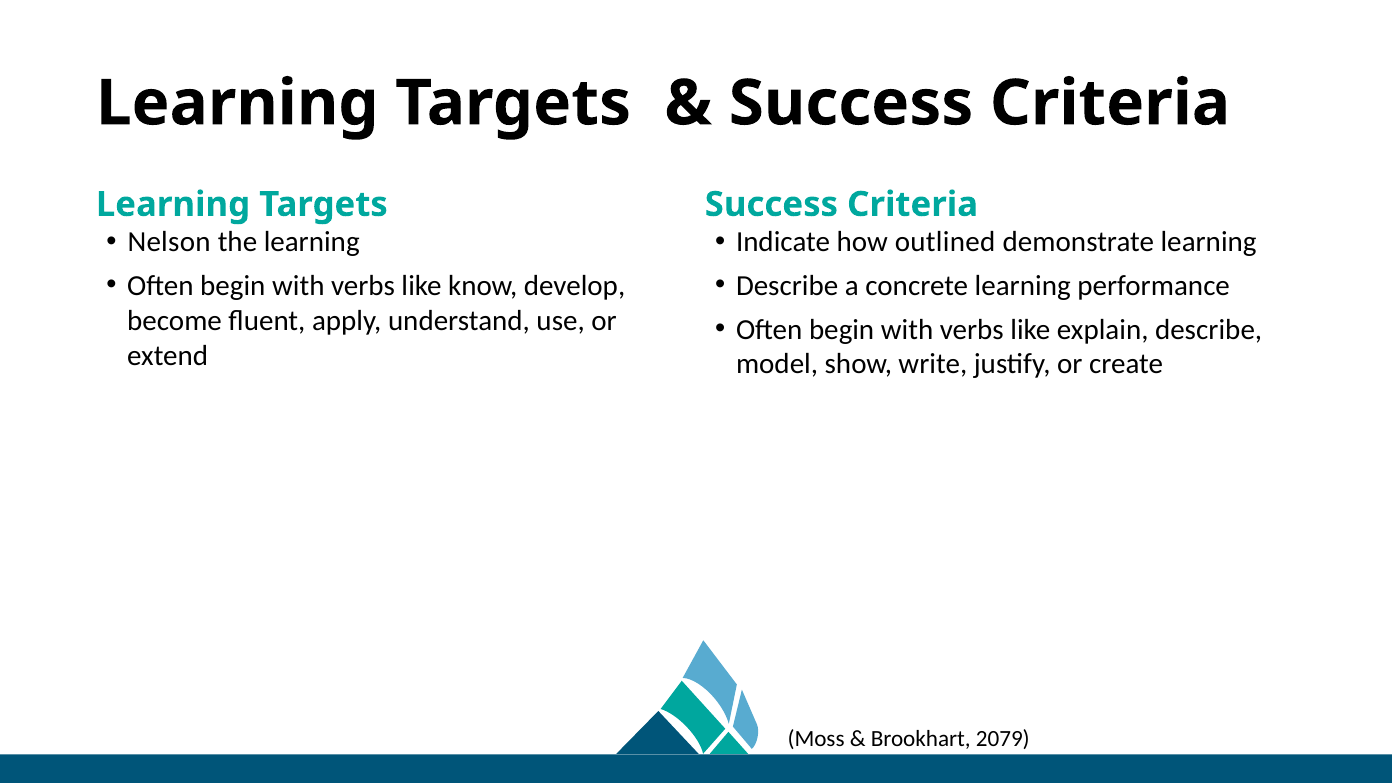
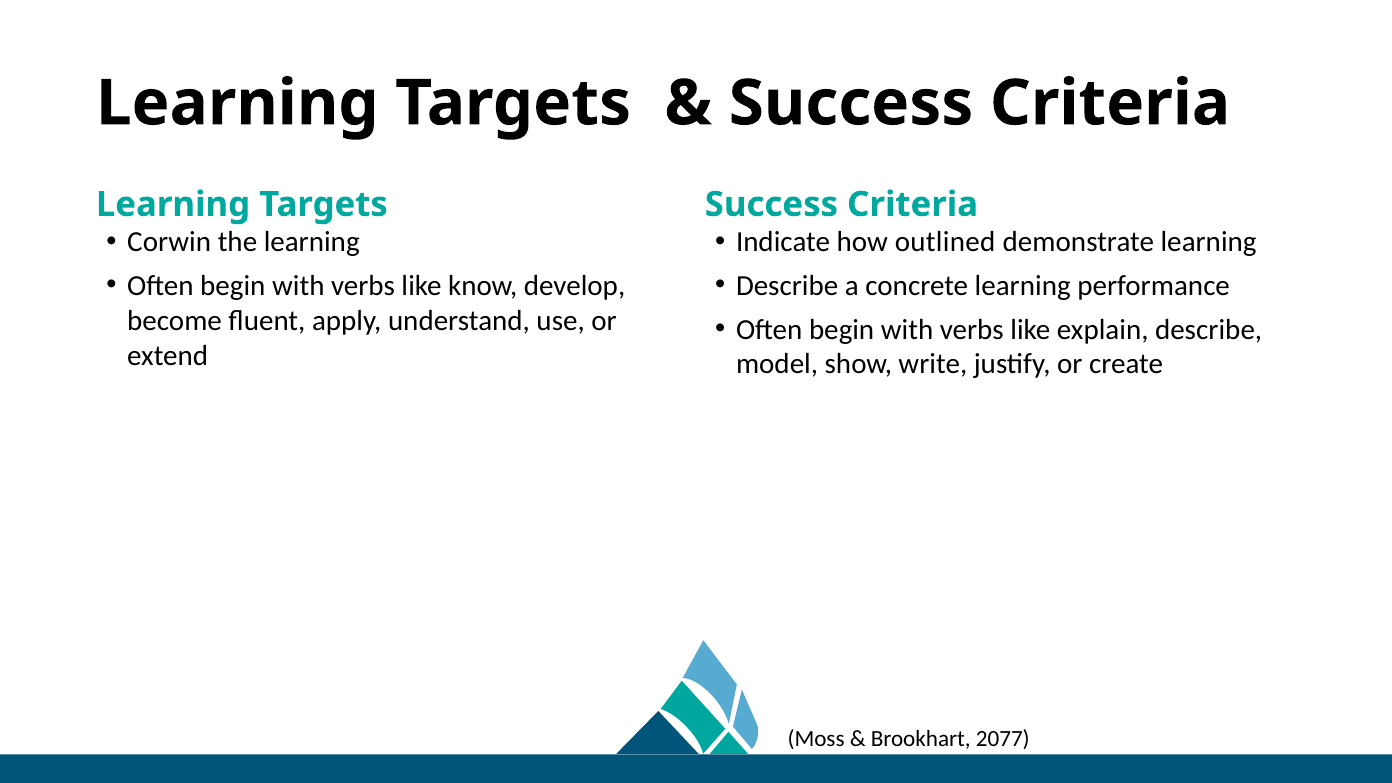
Nelson: Nelson -> Corwin
2079: 2079 -> 2077
